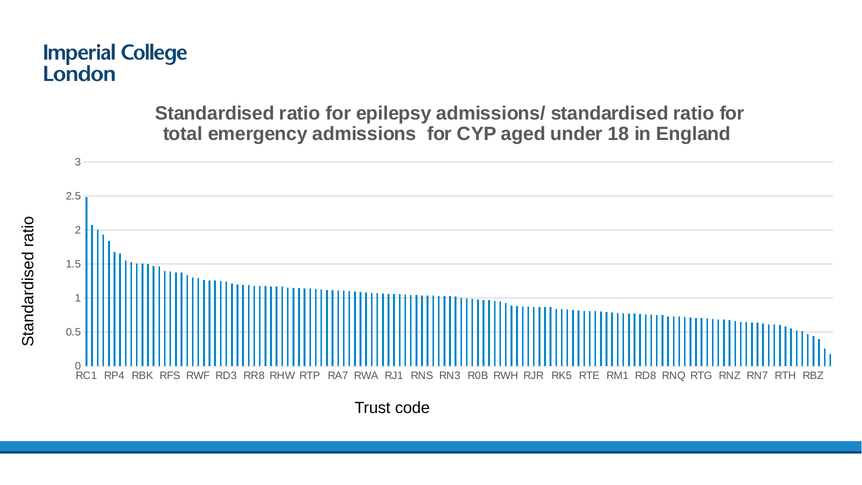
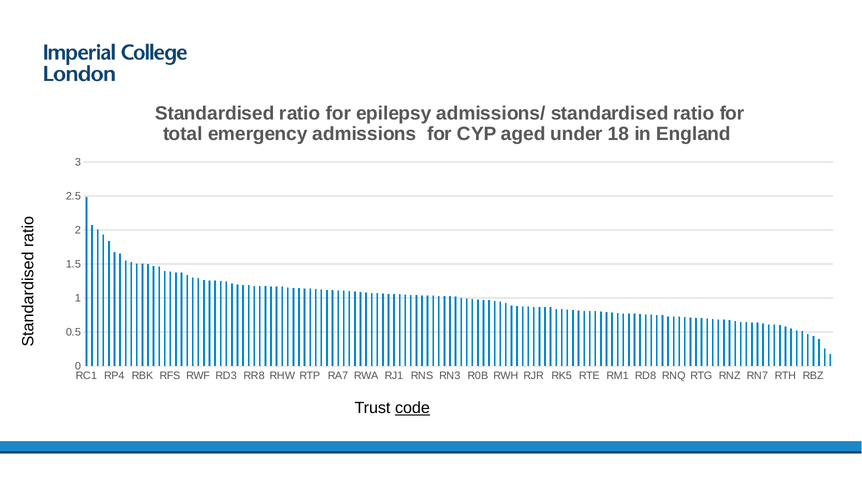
code underline: none -> present
